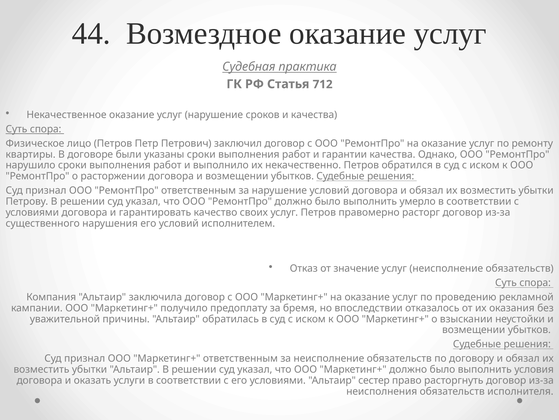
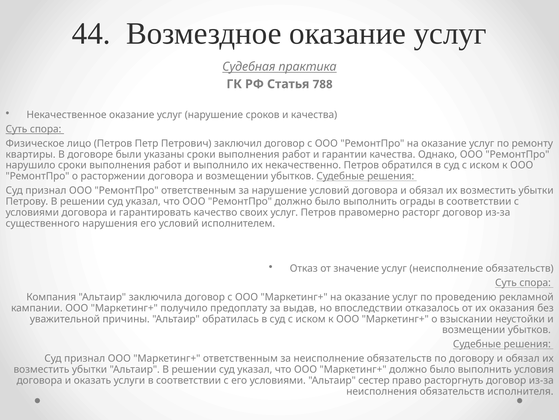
712: 712 -> 788
умерло: умерло -> ограды
бремя: бремя -> выдав
